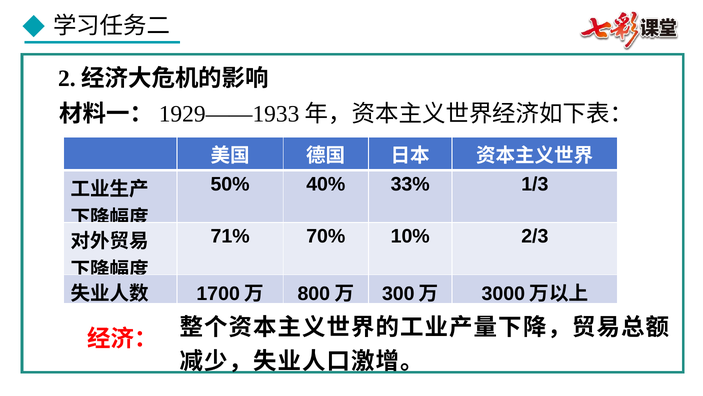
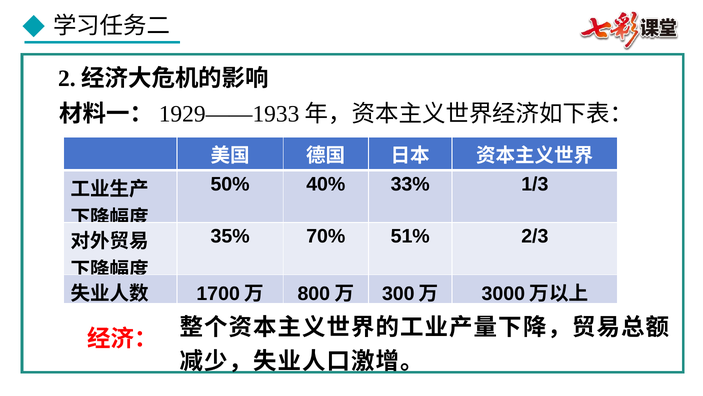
71%: 71% -> 35%
10%: 10% -> 51%
